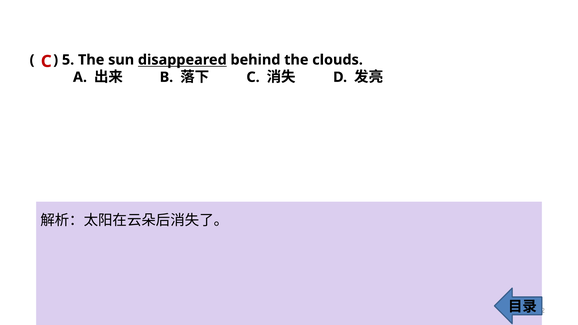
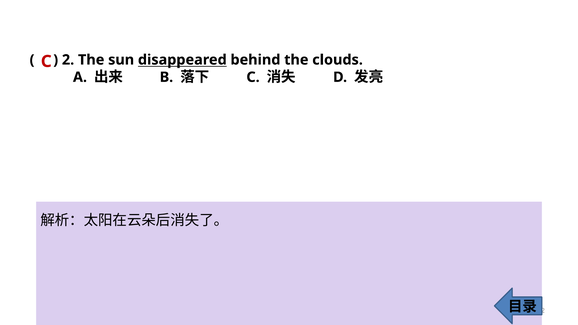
5: 5 -> 2
